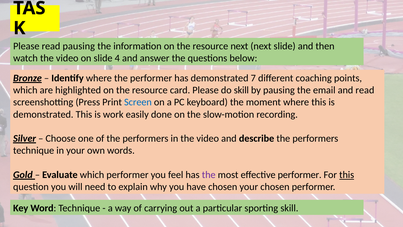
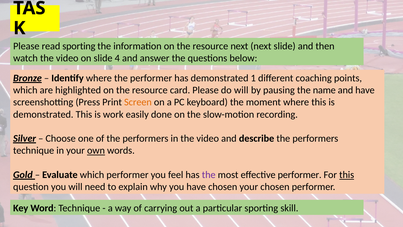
read pausing: pausing -> sporting
7: 7 -> 1
do skill: skill -> will
email: email -> name
and read: read -> have
Screen colour: blue -> orange
own underline: none -> present
